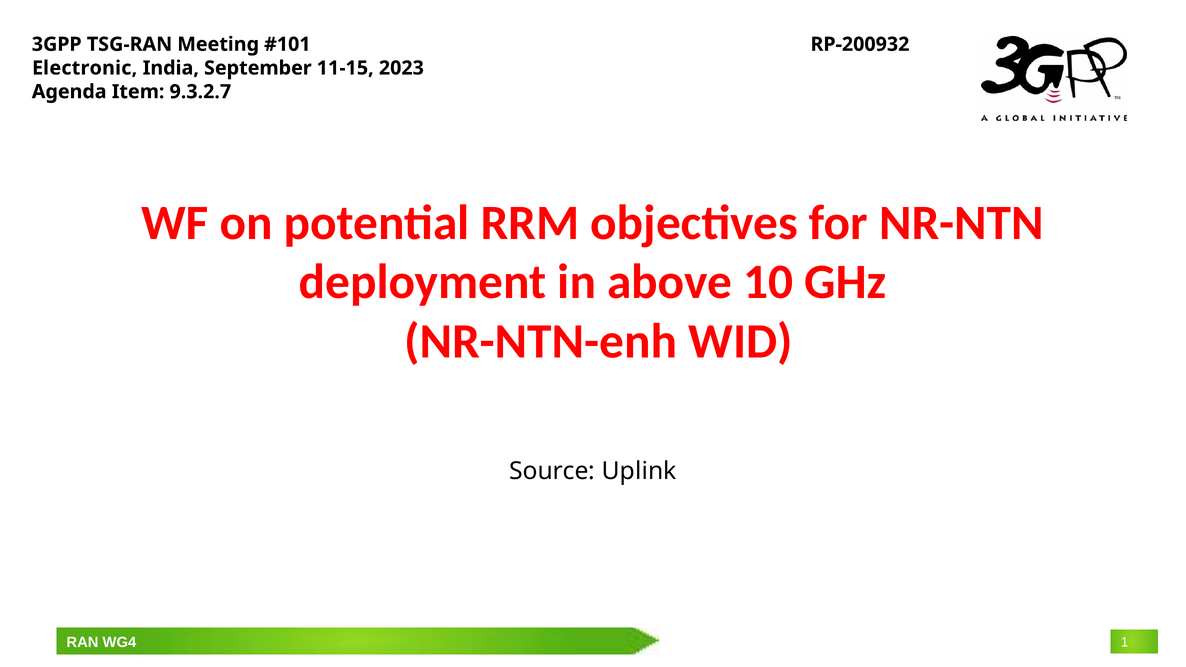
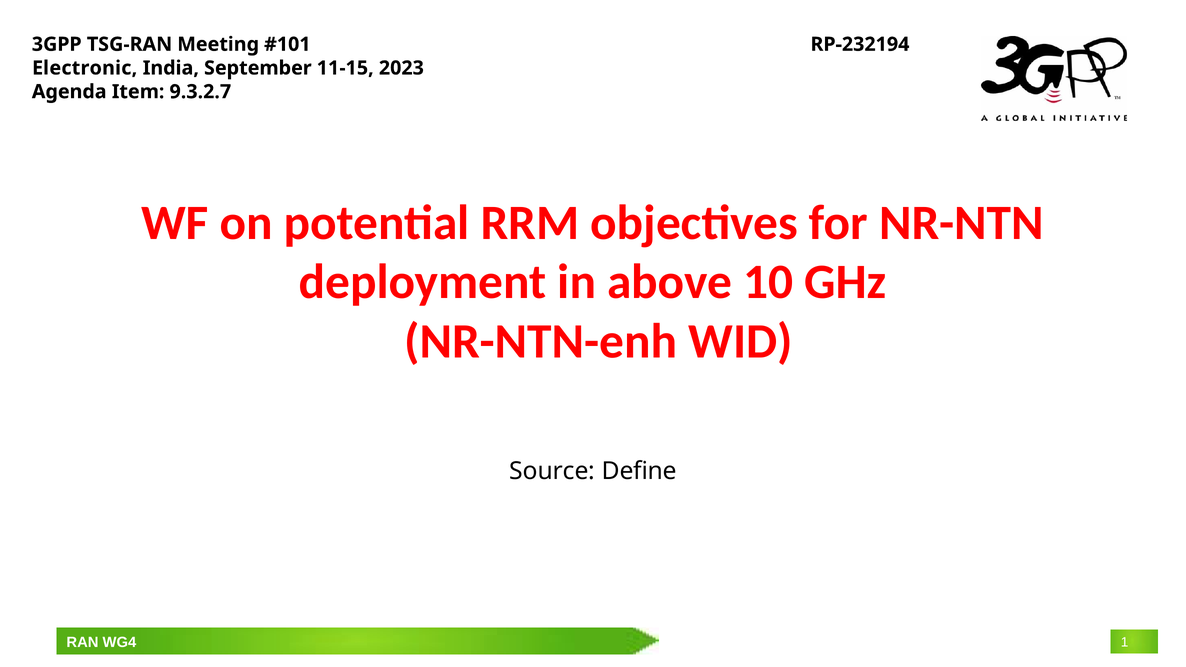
RP-200932: RP-200932 -> RP-232194
Uplink: Uplink -> Define
